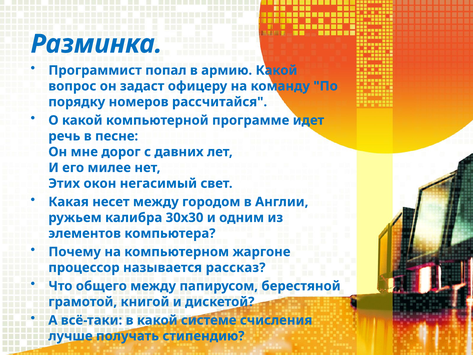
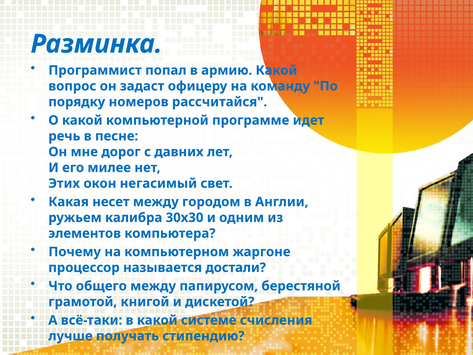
рассказ: рассказ -> достали
